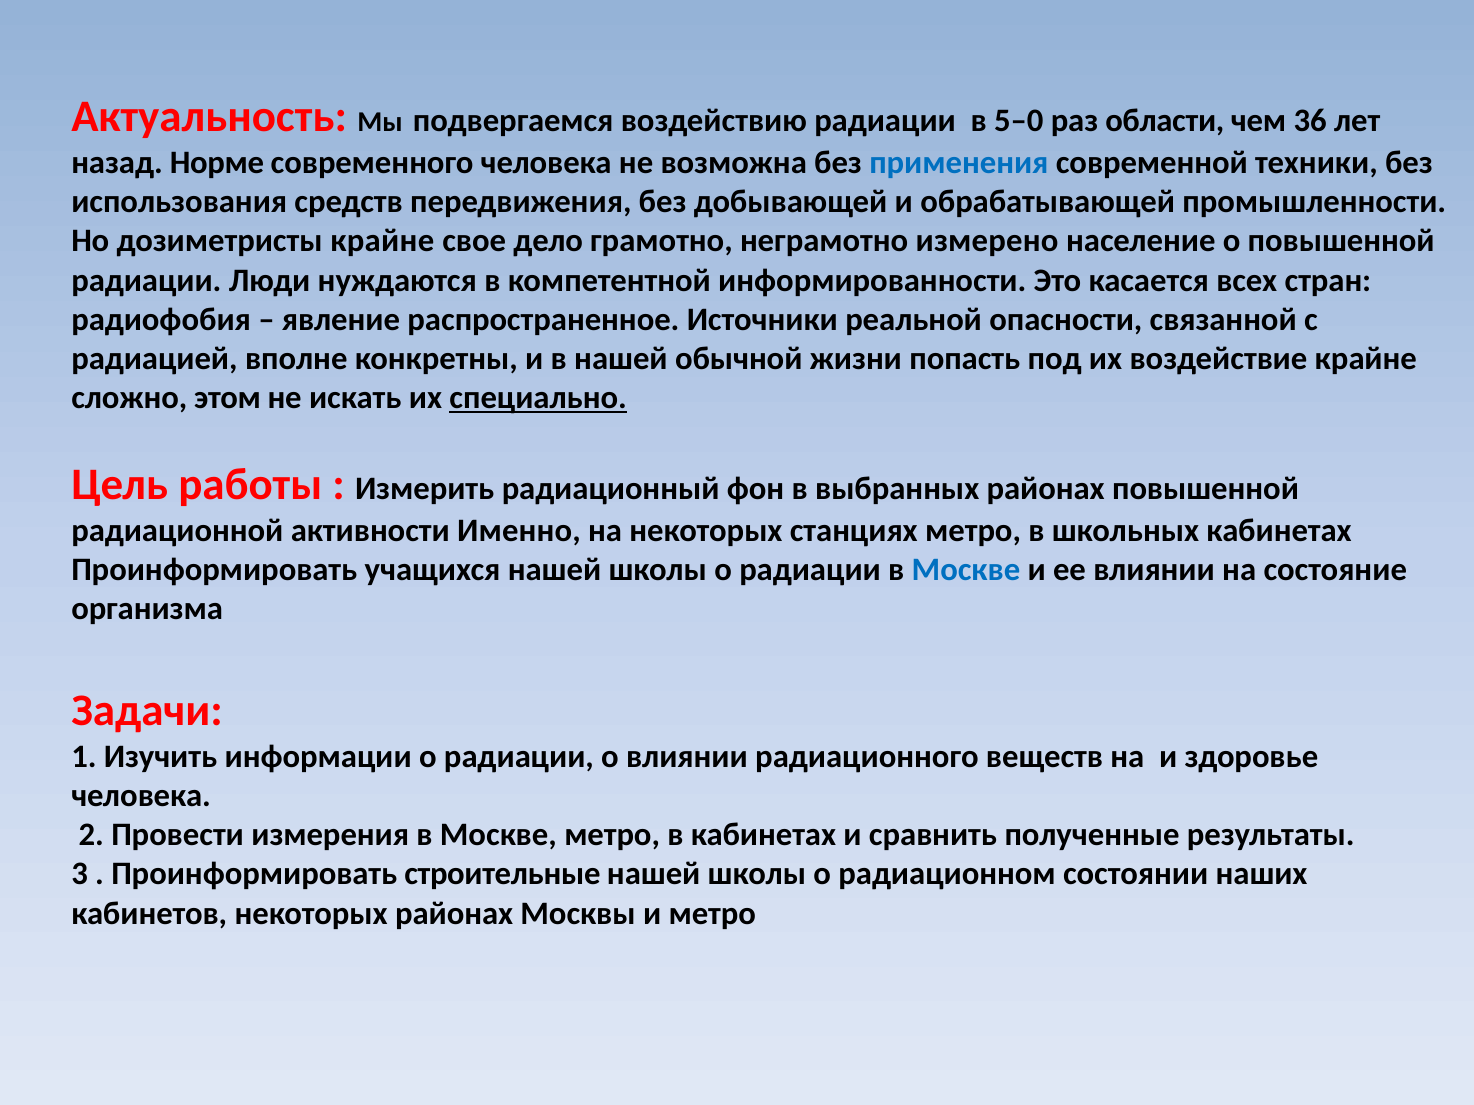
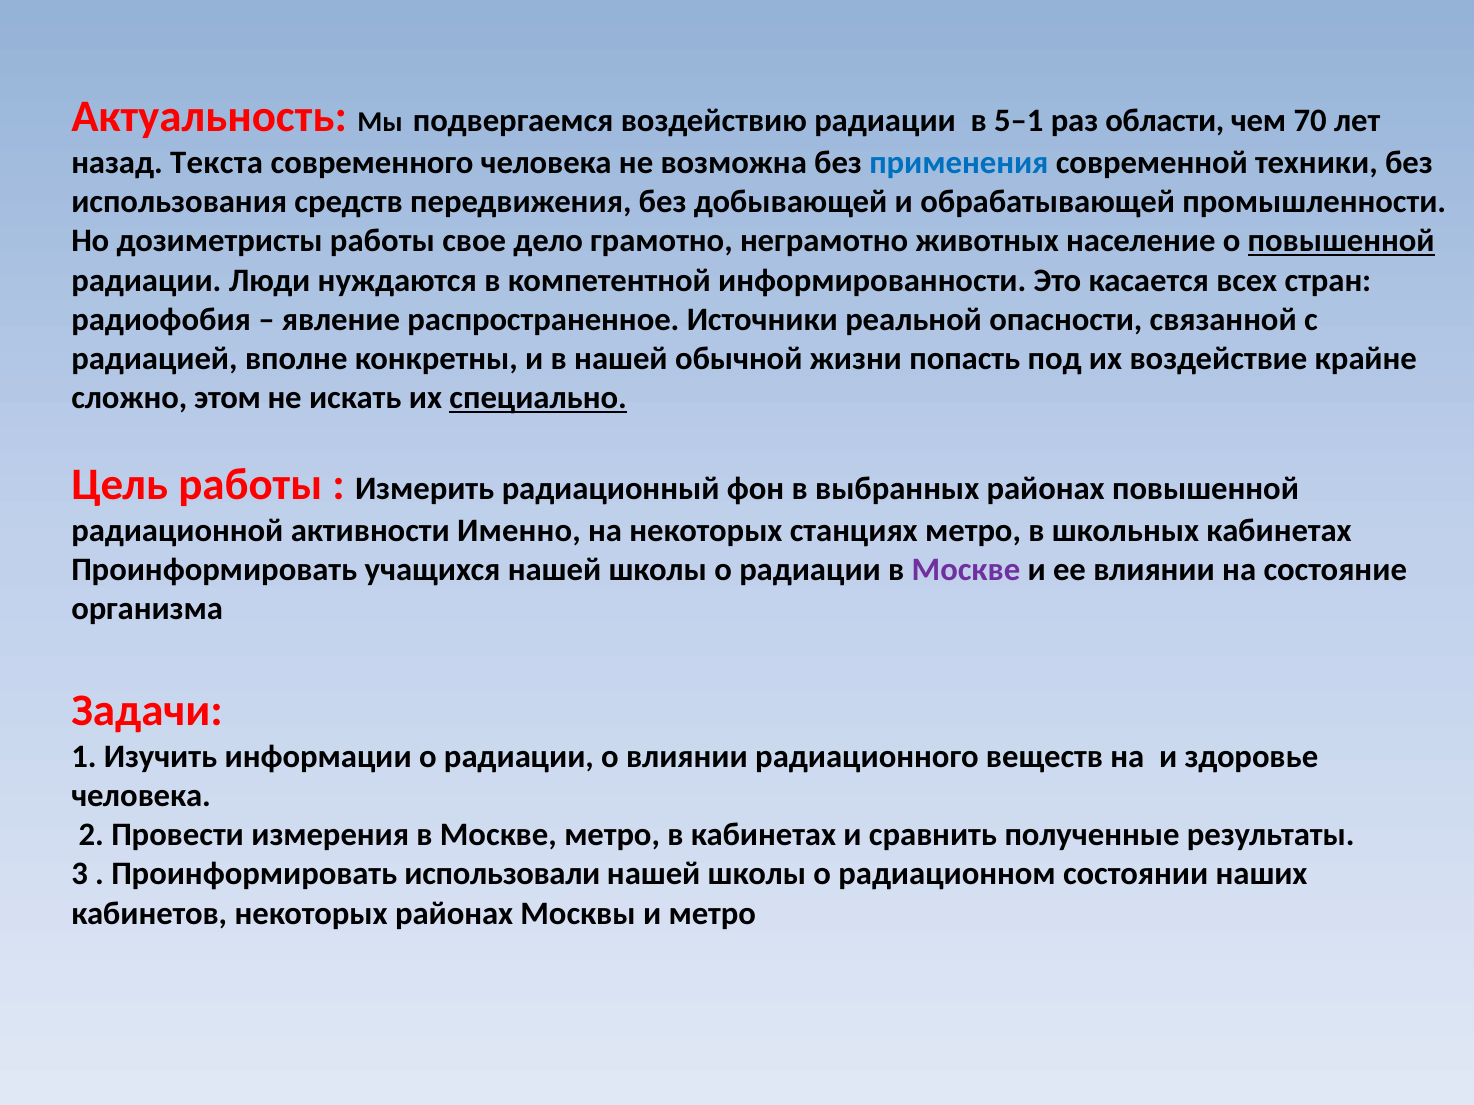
5–0: 5–0 -> 5–1
36: 36 -> 70
Норме: Норме -> Текста
дозиметристы крайне: крайне -> работы
измерено: измерено -> животных
повышенной at (1341, 241) underline: none -> present
Москве at (966, 570) colour: blue -> purple
строительные: строительные -> использовали
